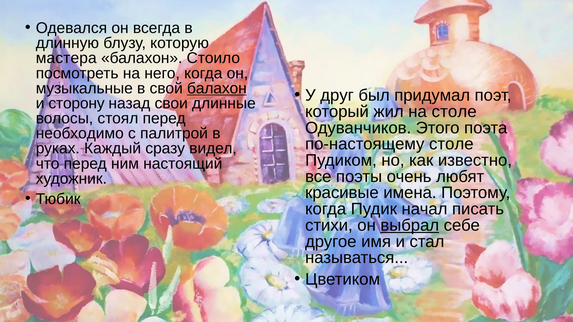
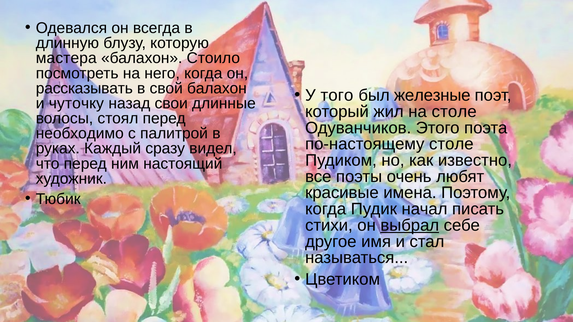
музыкальные: музыкальные -> рассказывать
балахон at (217, 88) underline: present -> none
друг: друг -> того
придумал: придумал -> железные
сторону: сторону -> чуточку
